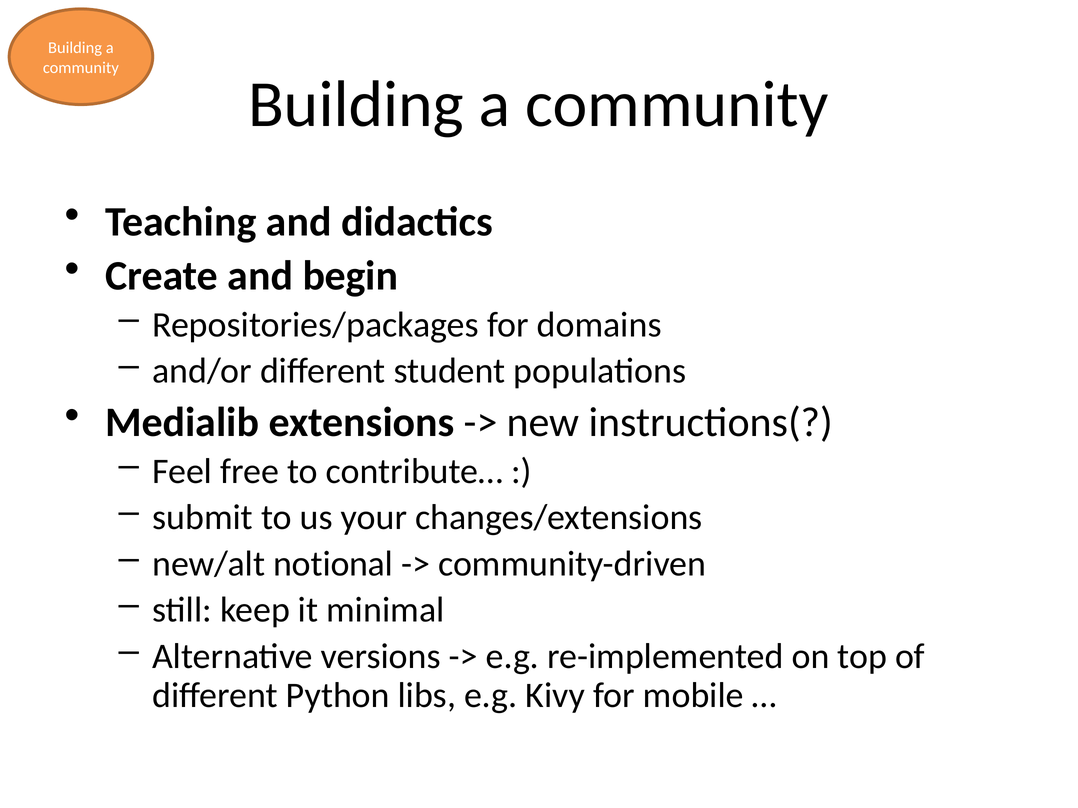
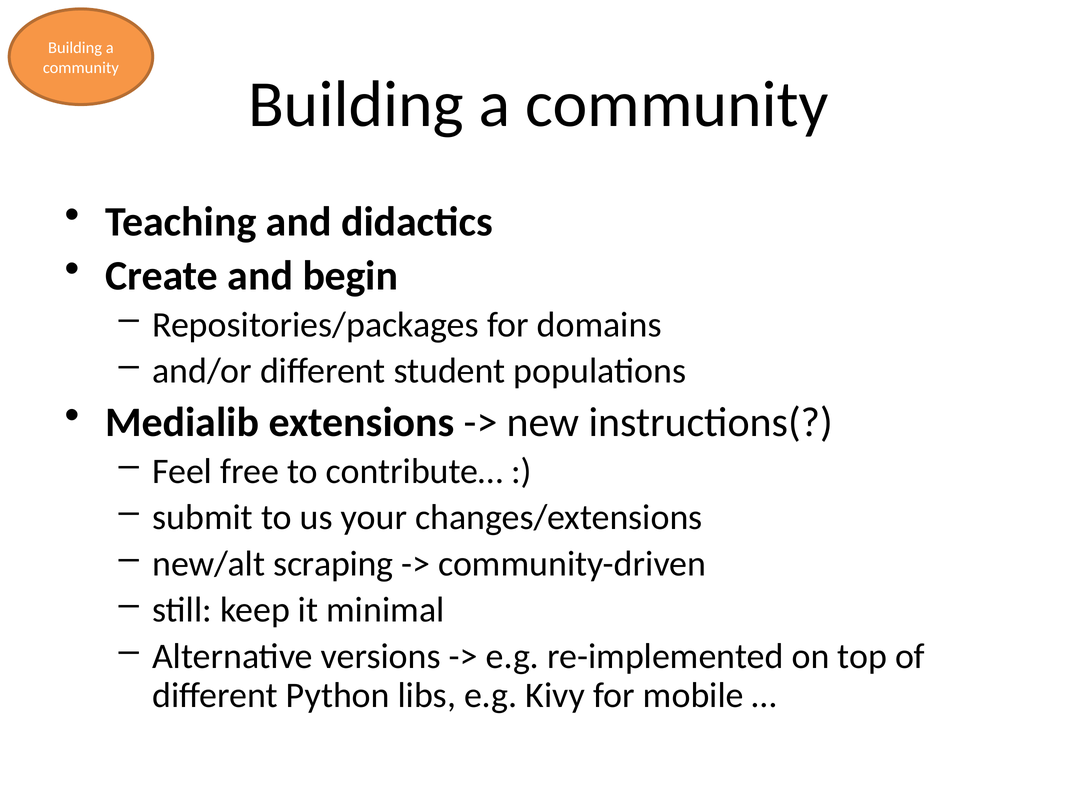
notional: notional -> scraping
